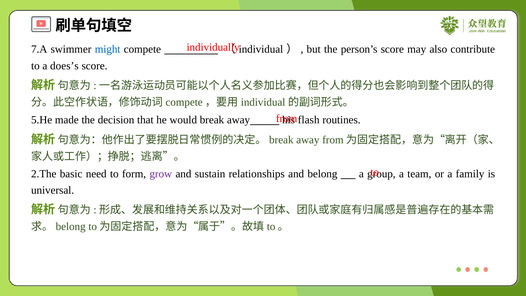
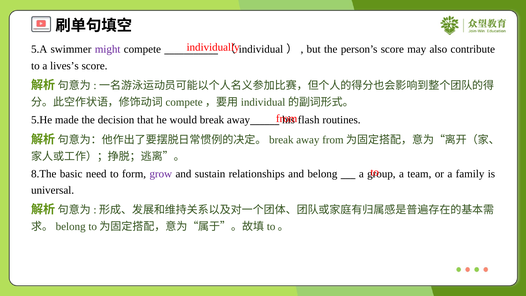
7.A: 7.A -> 5.A
might colour: blue -> purple
does’s: does’s -> lives’s
2.The: 2.The -> 8.The
